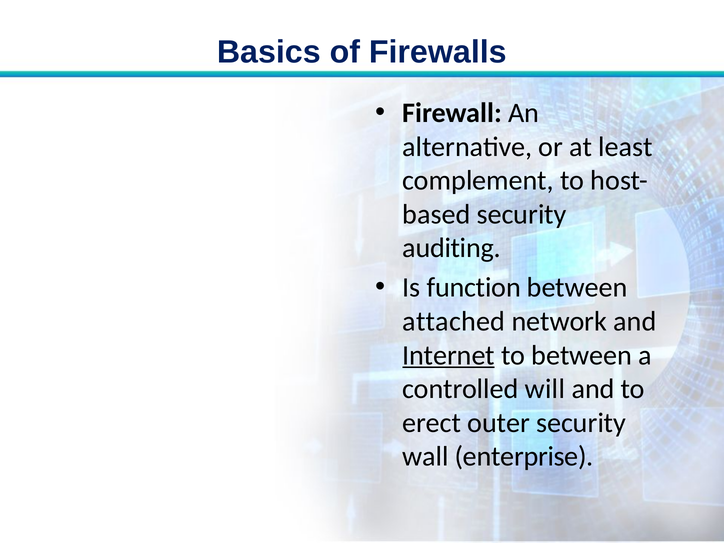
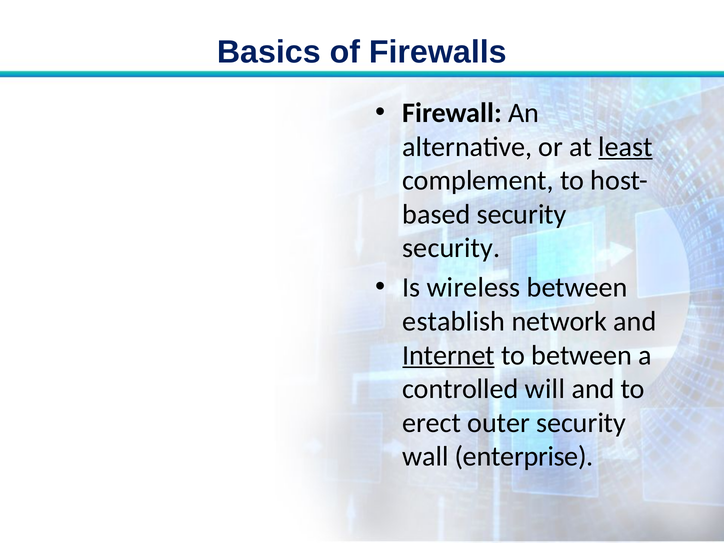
least underline: none -> present
auditing at (451, 248): auditing -> security
function: function -> wireless
attached: attached -> establish
